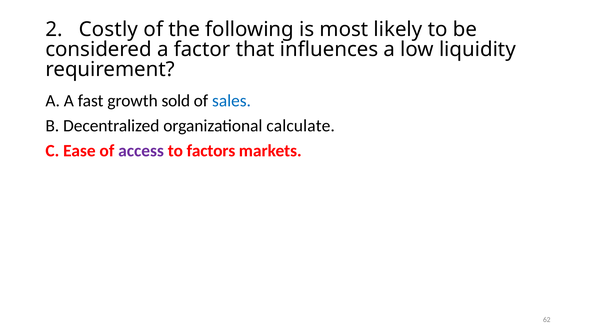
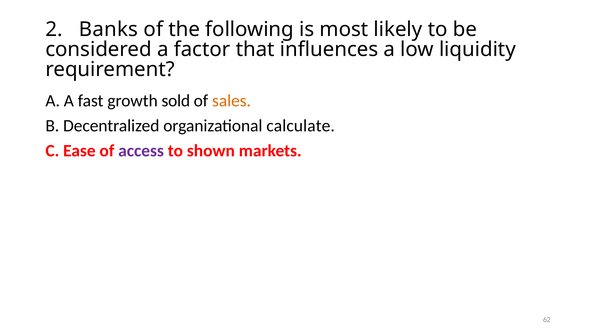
Costly: Costly -> Banks
sales colour: blue -> orange
factors: factors -> shown
